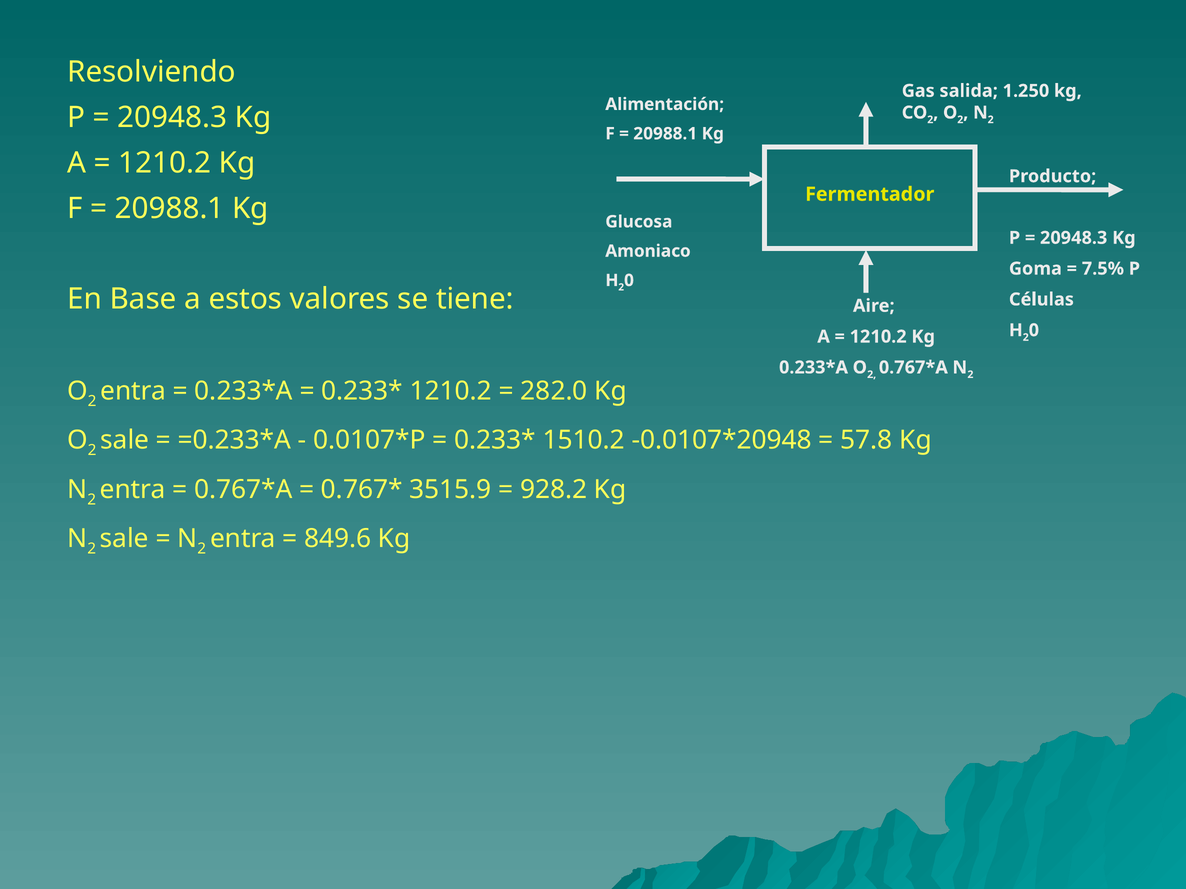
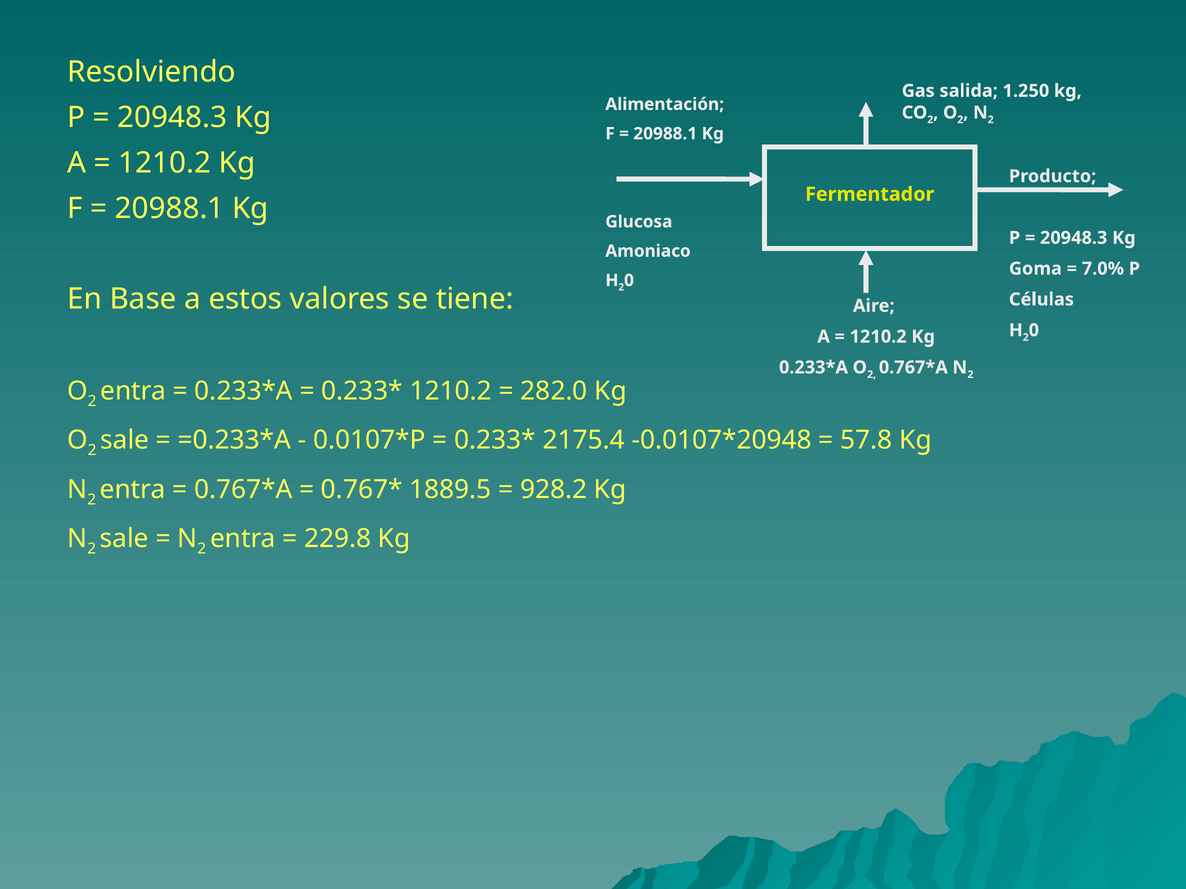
7.5%: 7.5% -> 7.0%
1510.2: 1510.2 -> 2175.4
3515.9: 3515.9 -> 1889.5
849.6: 849.6 -> 229.8
